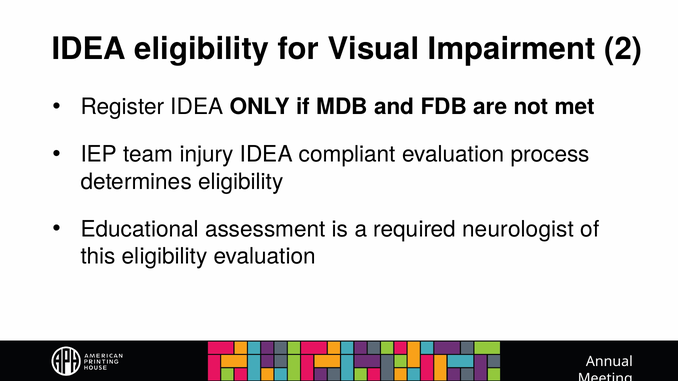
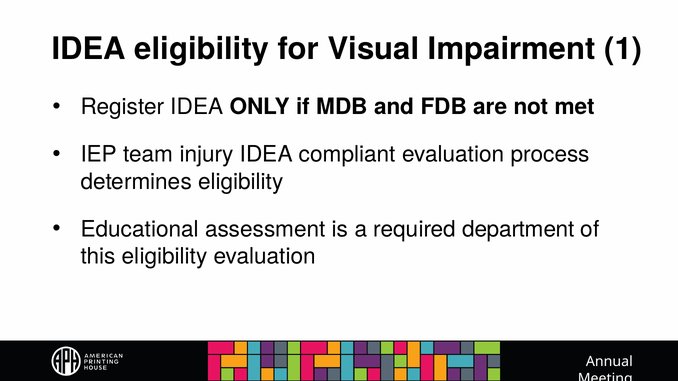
2: 2 -> 1
neurologist: neurologist -> department
